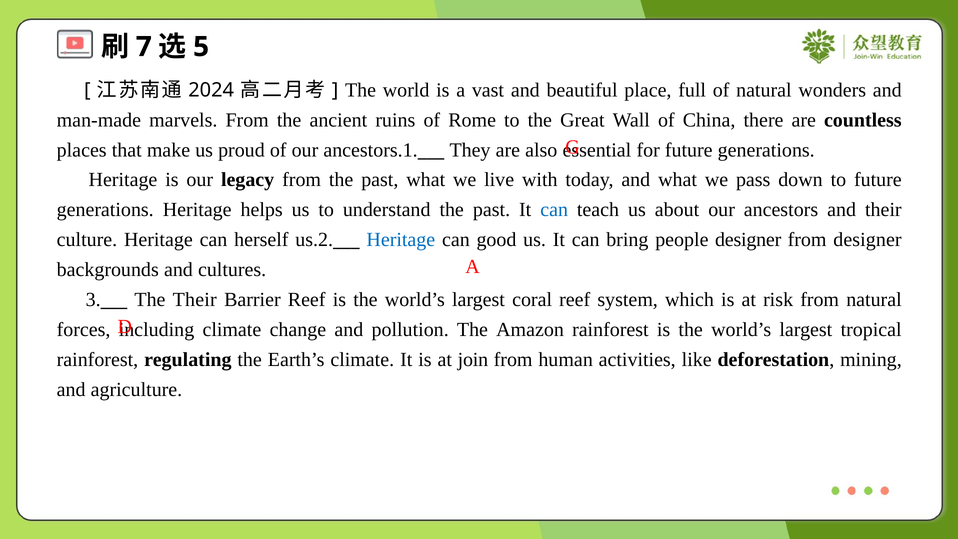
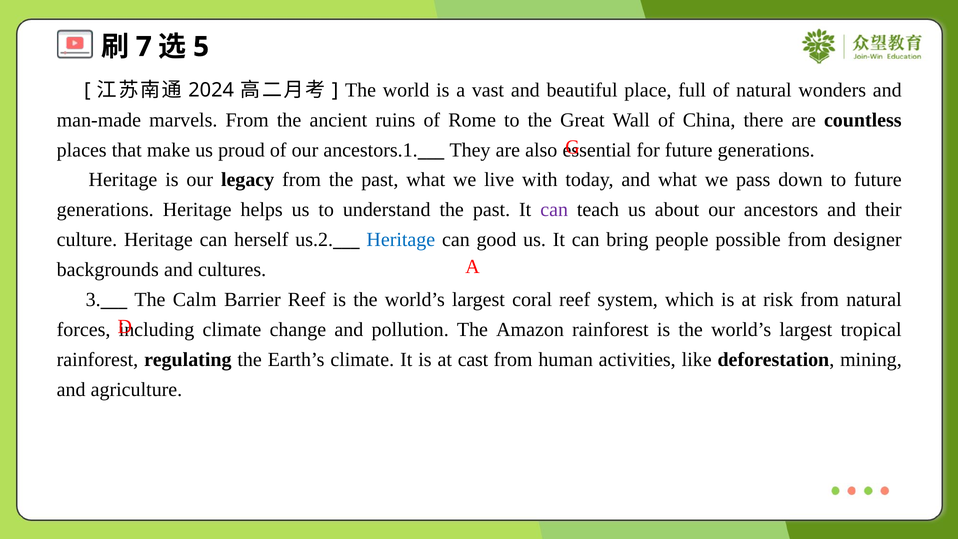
can at (554, 210) colour: blue -> purple
people designer: designer -> possible
The Their: Their -> Calm
join: join -> cast
